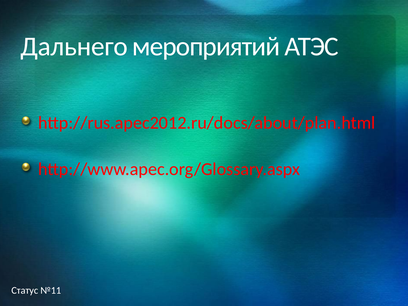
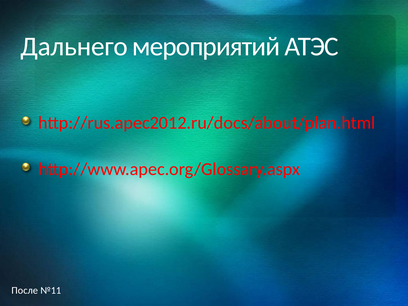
Статус: Статус -> После
